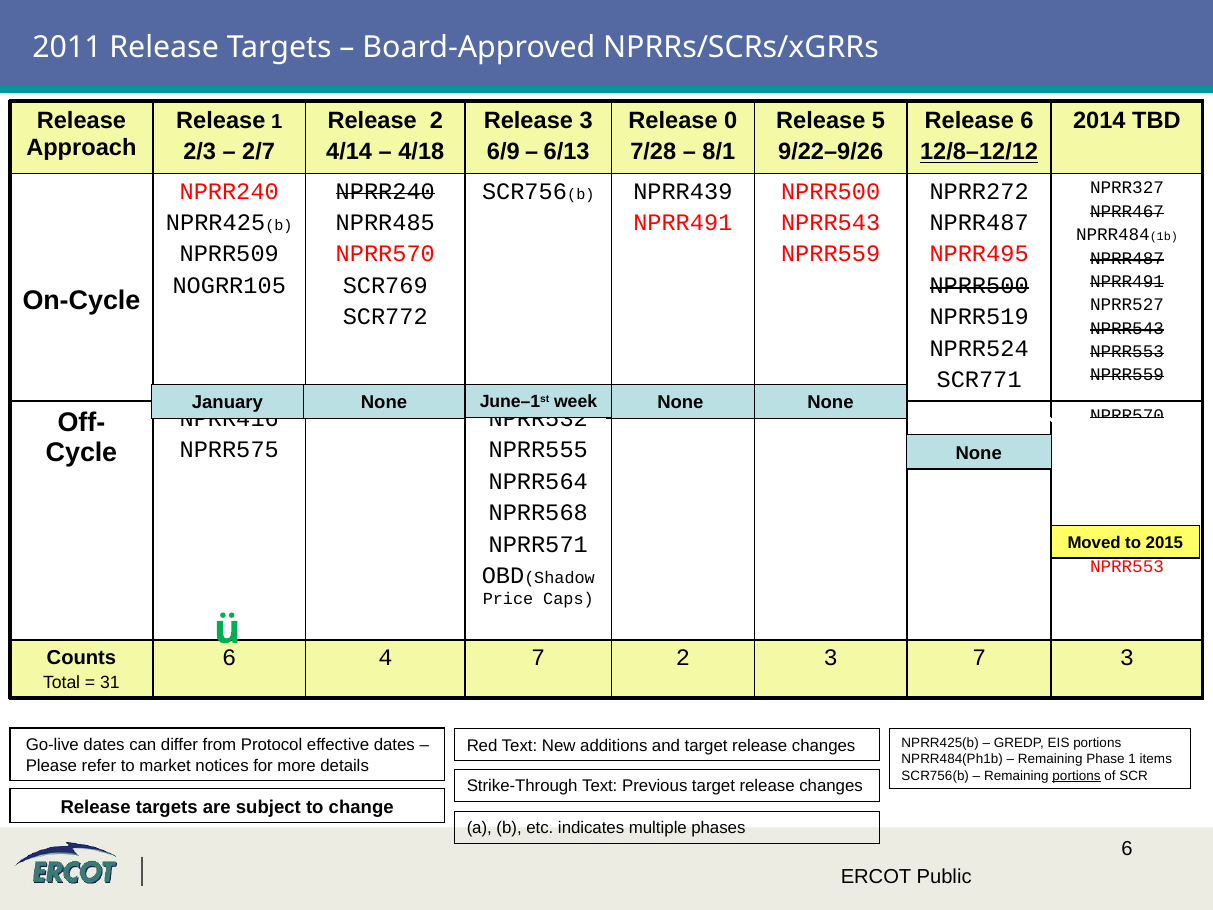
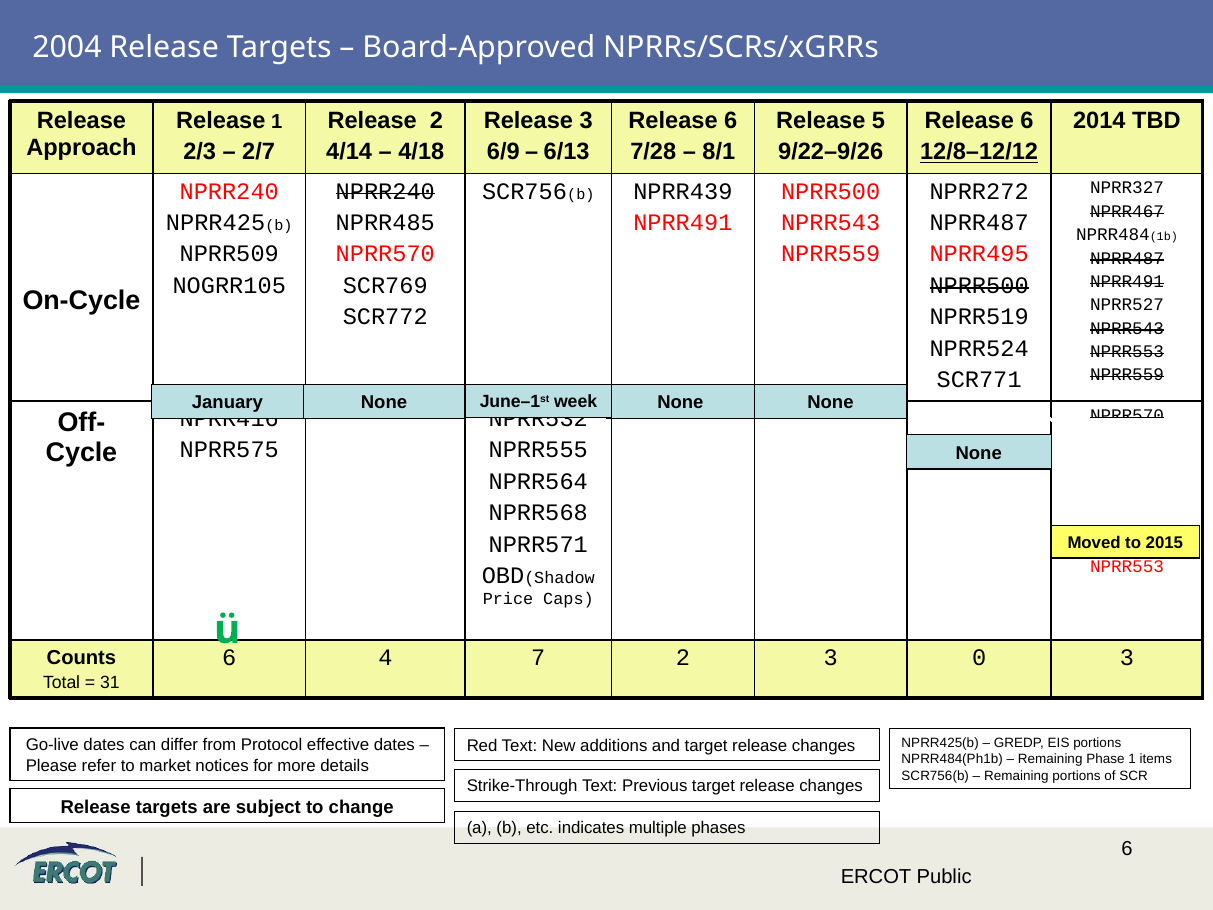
2011: 2011 -> 2004
0 at (731, 121): 0 -> 6
3 7: 7 -> 0
portions at (1077, 775) underline: present -> none
